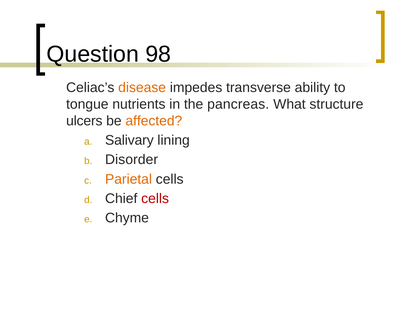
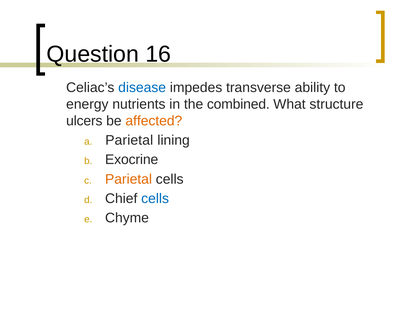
98: 98 -> 16
disease colour: orange -> blue
tongue: tongue -> energy
pancreas: pancreas -> combined
Salivary at (129, 140): Salivary -> Parietal
Disorder: Disorder -> Exocrine
cells at (155, 199) colour: red -> blue
